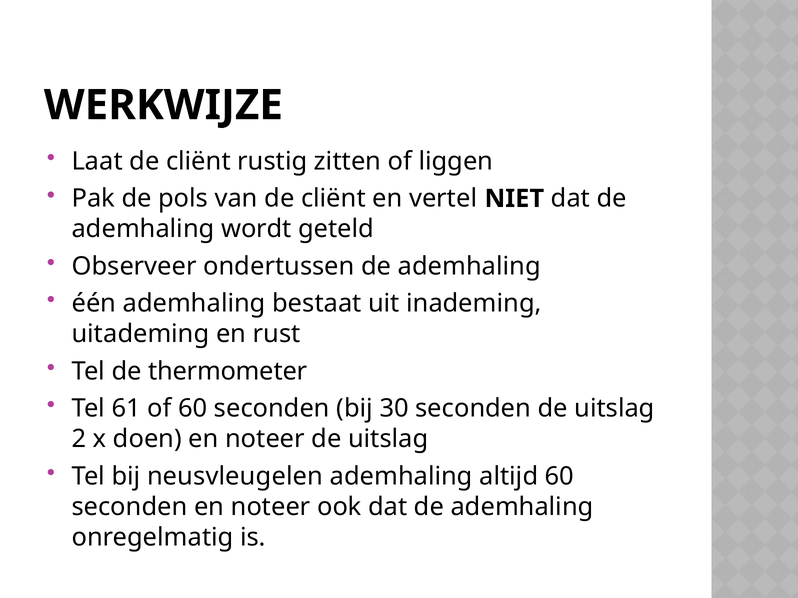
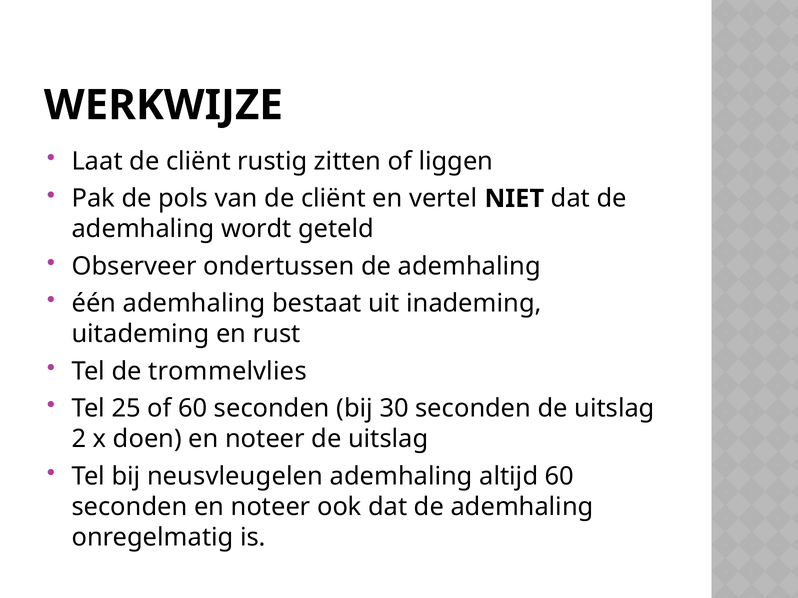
thermometer: thermometer -> trommelvlies
61: 61 -> 25
